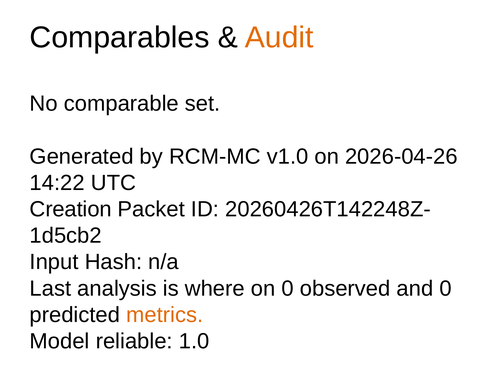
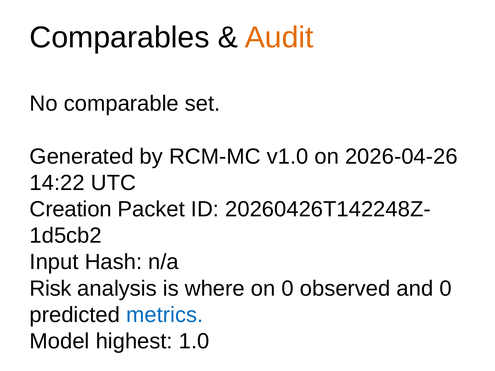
Last: Last -> Risk
metrics colour: orange -> blue
reliable: reliable -> highest
